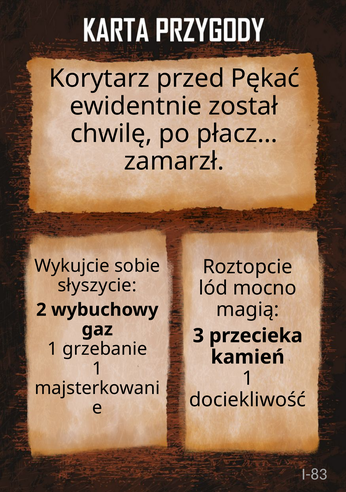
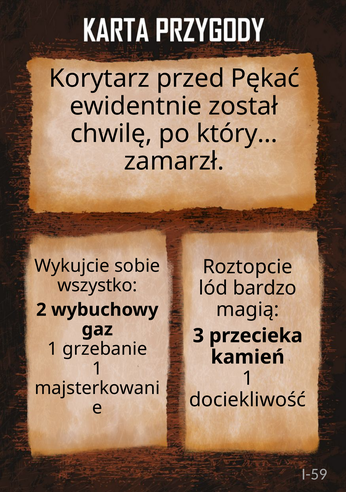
płacz…: płacz… -> który…
słyszycie: słyszycie -> wszystko
mocno: mocno -> bardzo
I-83: I-83 -> I-59
